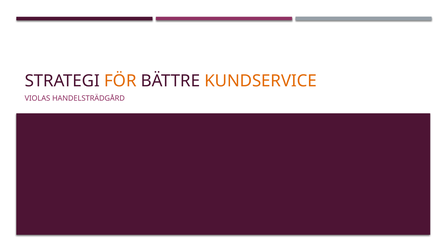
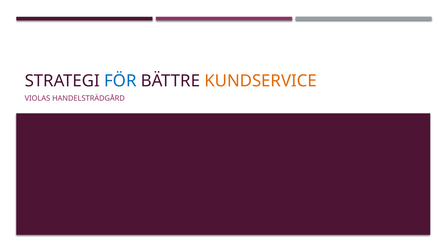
FÖR colour: orange -> blue
